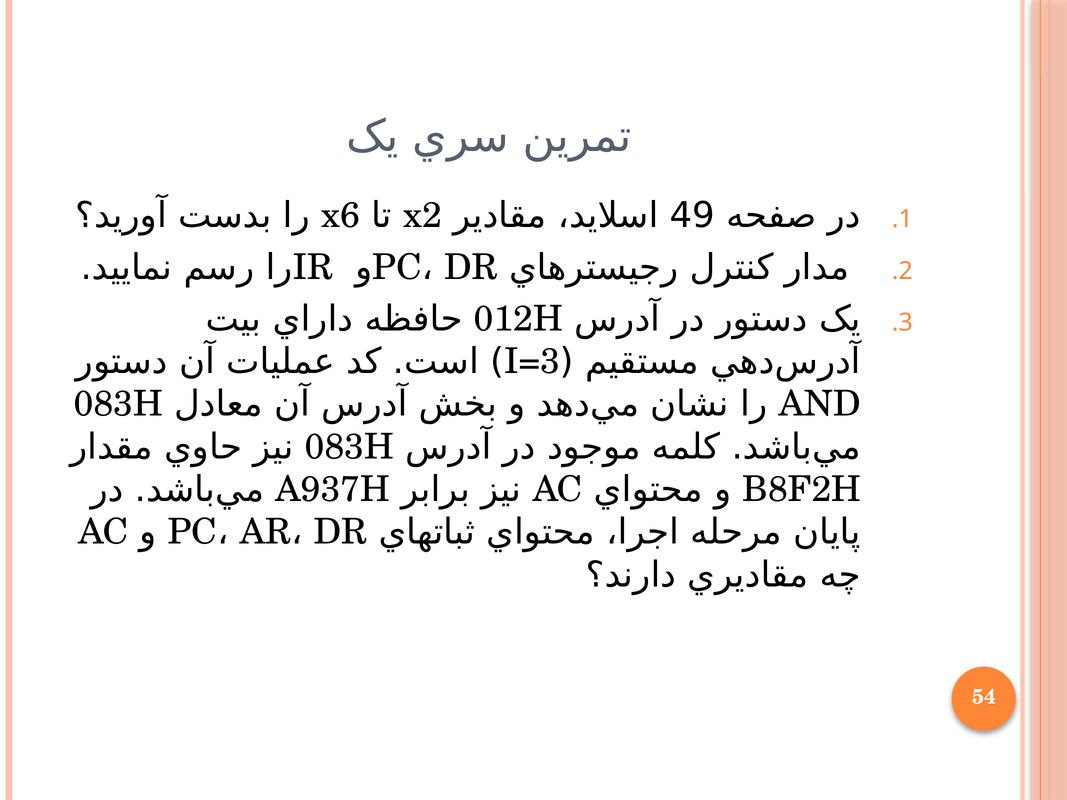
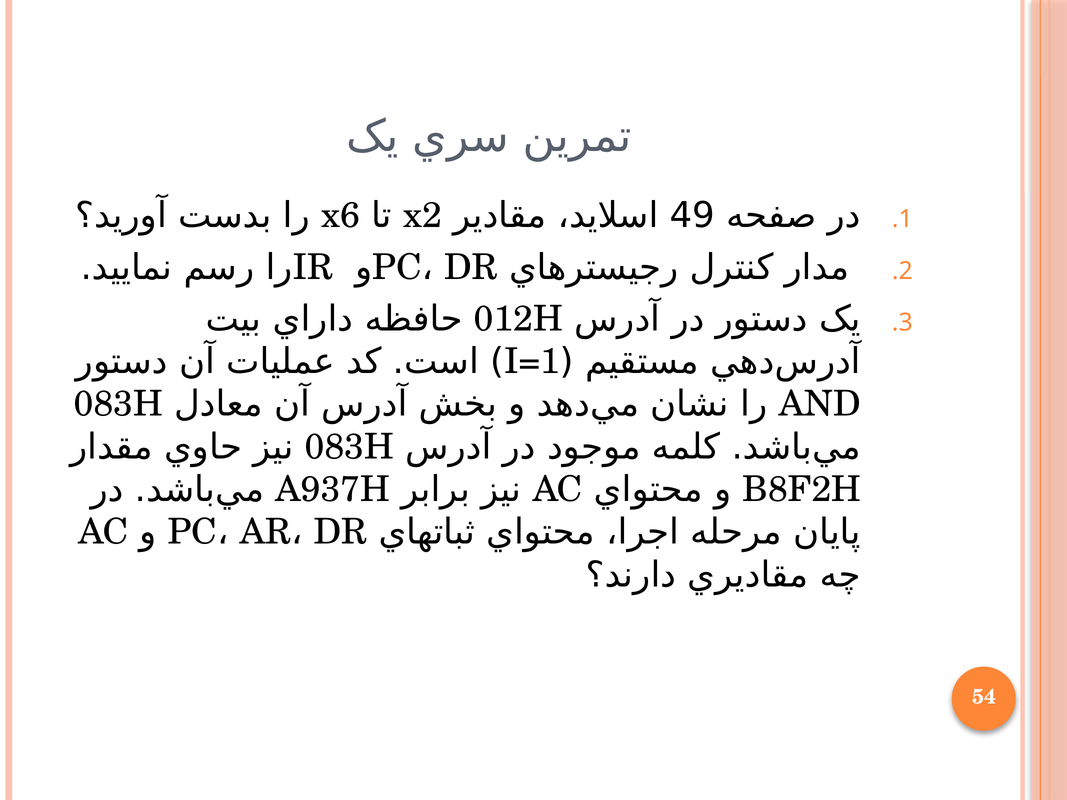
I=3: I=3 -> I=1
